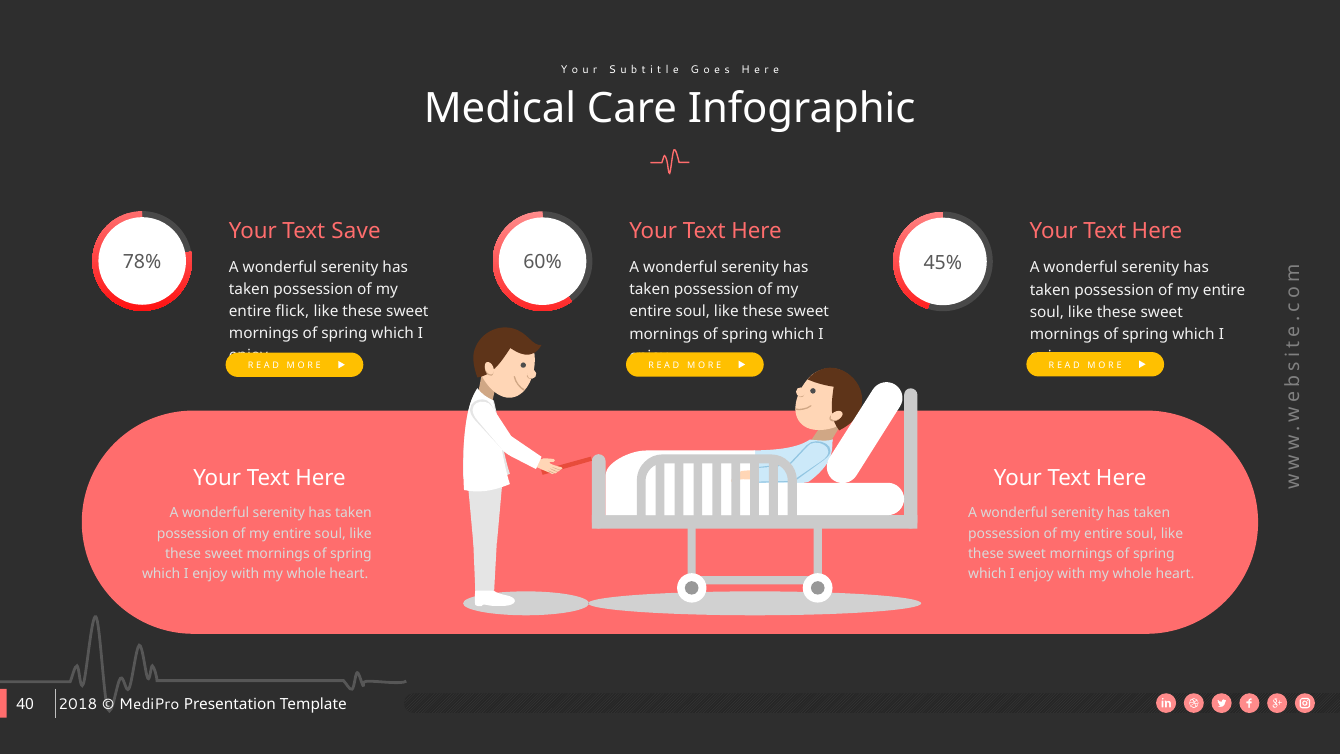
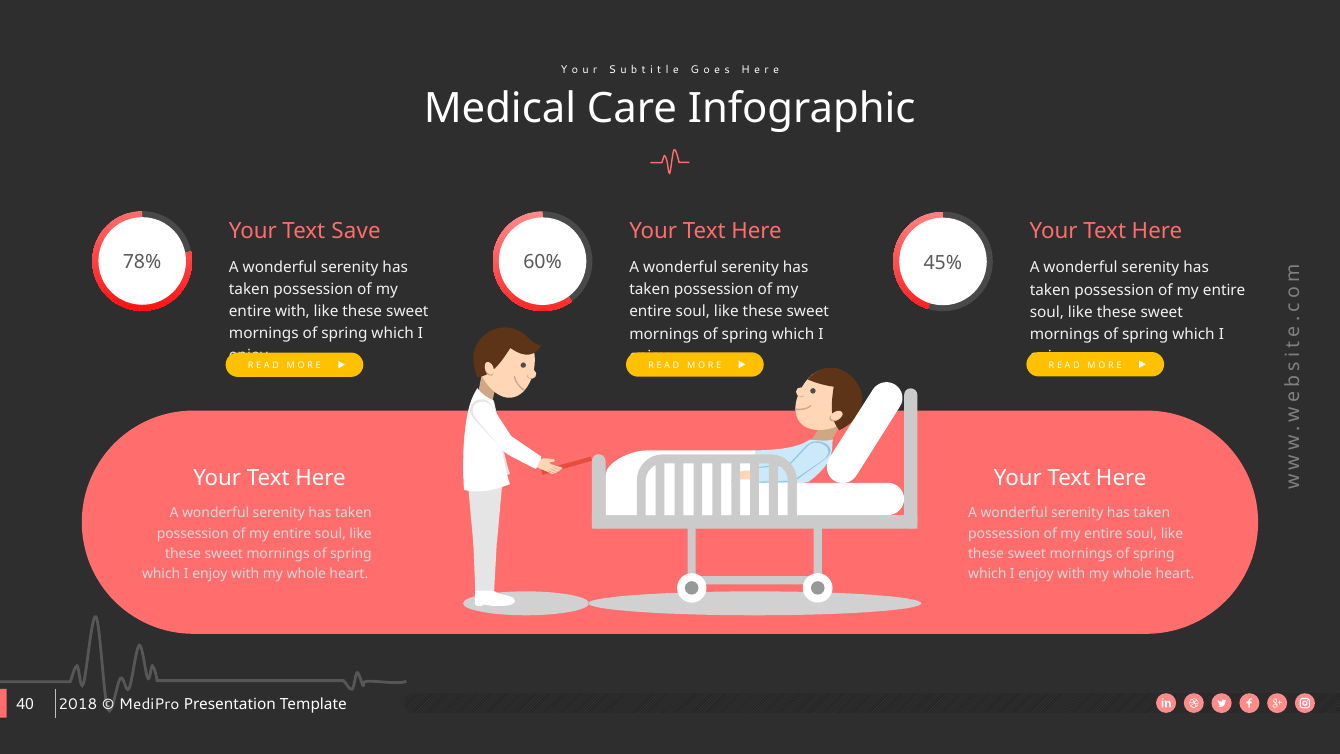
entire flick: flick -> with
